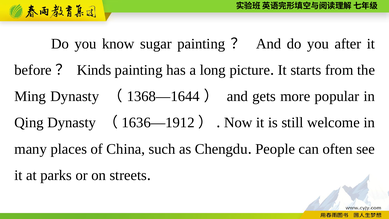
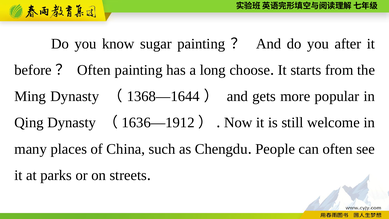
Kinds at (94, 70): Kinds -> Often
picture: picture -> choose
